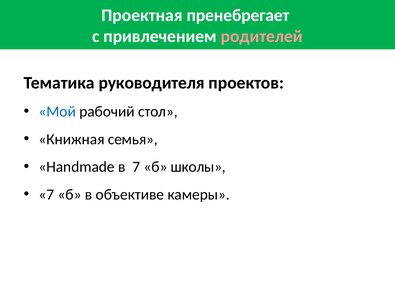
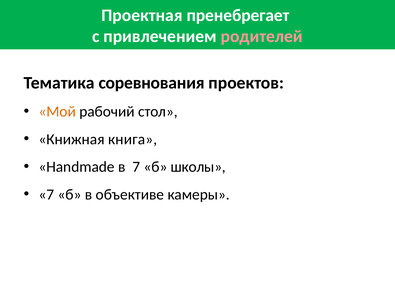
руководителя: руководителя -> соревнования
Мой colour: blue -> orange
семья: семья -> книга
